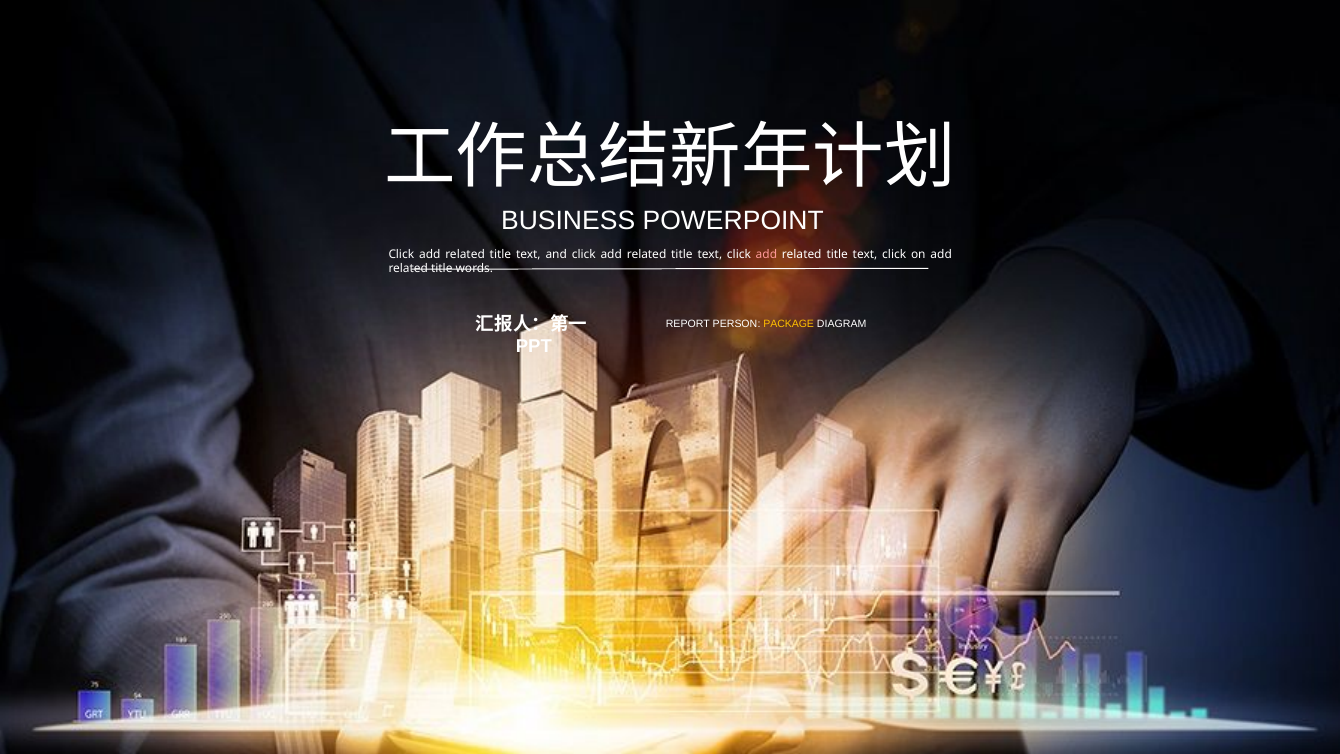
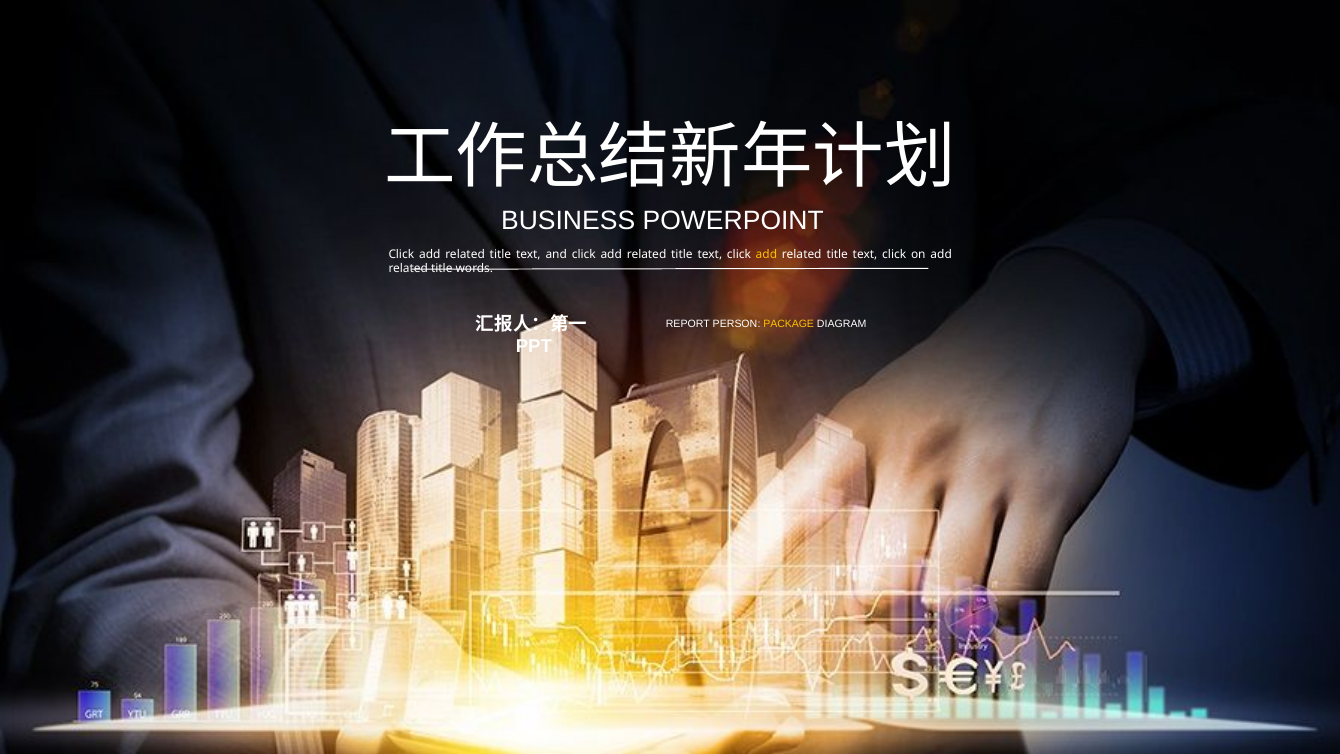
add at (766, 254) colour: pink -> yellow
